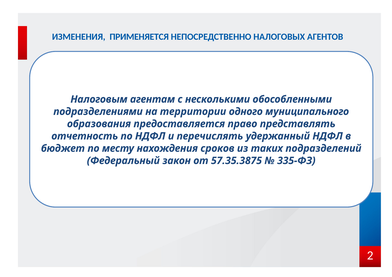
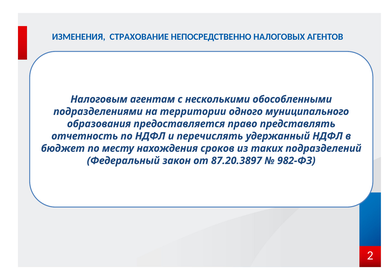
ПРИМЕНЯЕТСЯ: ПРИМЕНЯЕТСЯ -> СТРАХОВАНИЕ
57.35.3875: 57.35.3875 -> 87.20.3897
335-ФЗ: 335-ФЗ -> 982-ФЗ
